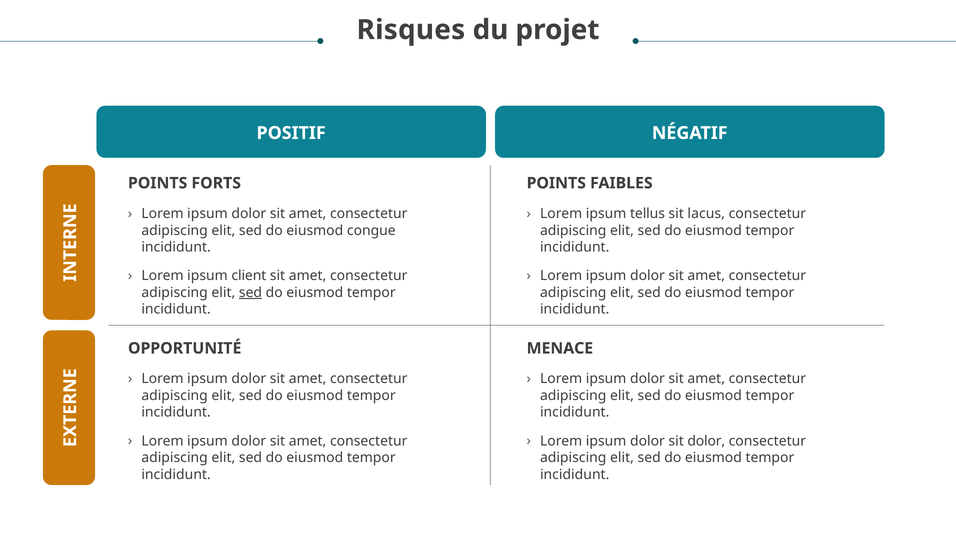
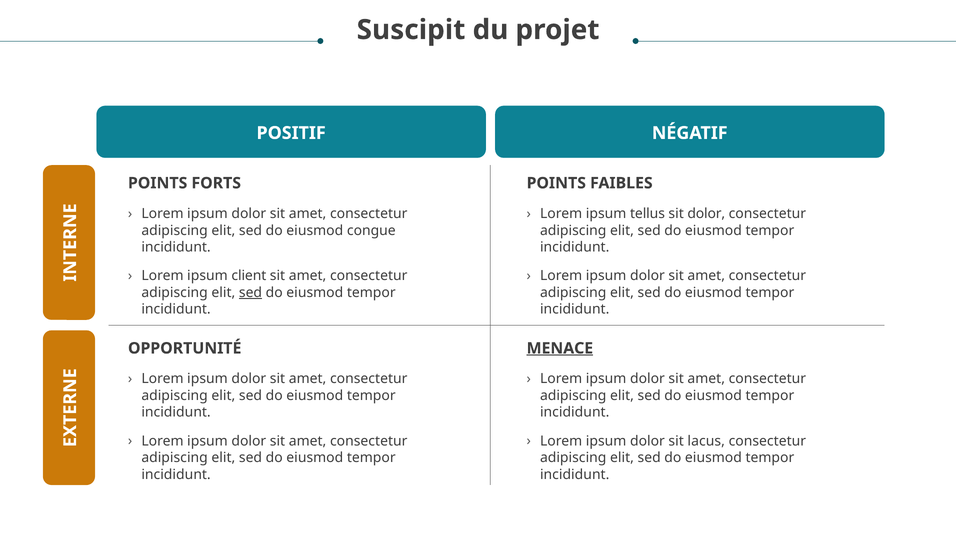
Risques: Risques -> Suscipit
sit lacus: lacus -> dolor
MENACE underline: none -> present
sit dolor: dolor -> lacus
